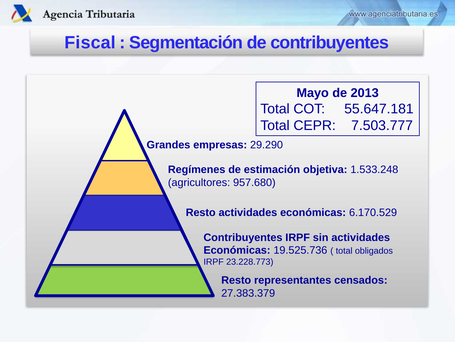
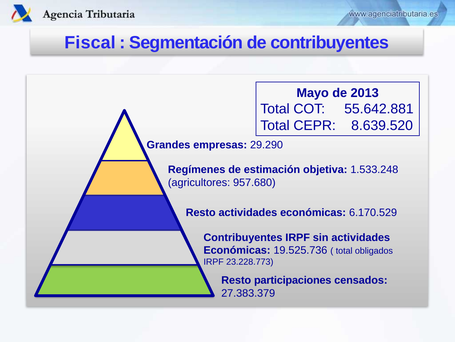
55.647.181: 55.647.181 -> 55.642.881
7.503.777: 7.503.777 -> 8.639.520
representantes: representantes -> participaciones
